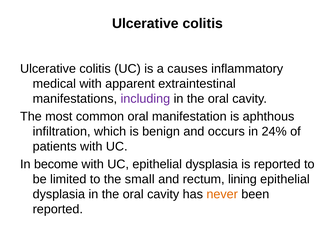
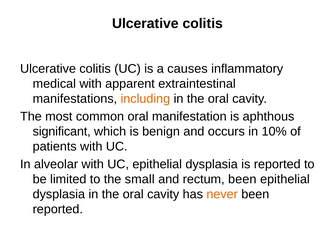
including colour: purple -> orange
infiltration: infiltration -> significant
24%: 24% -> 10%
become: become -> alveolar
rectum lining: lining -> been
